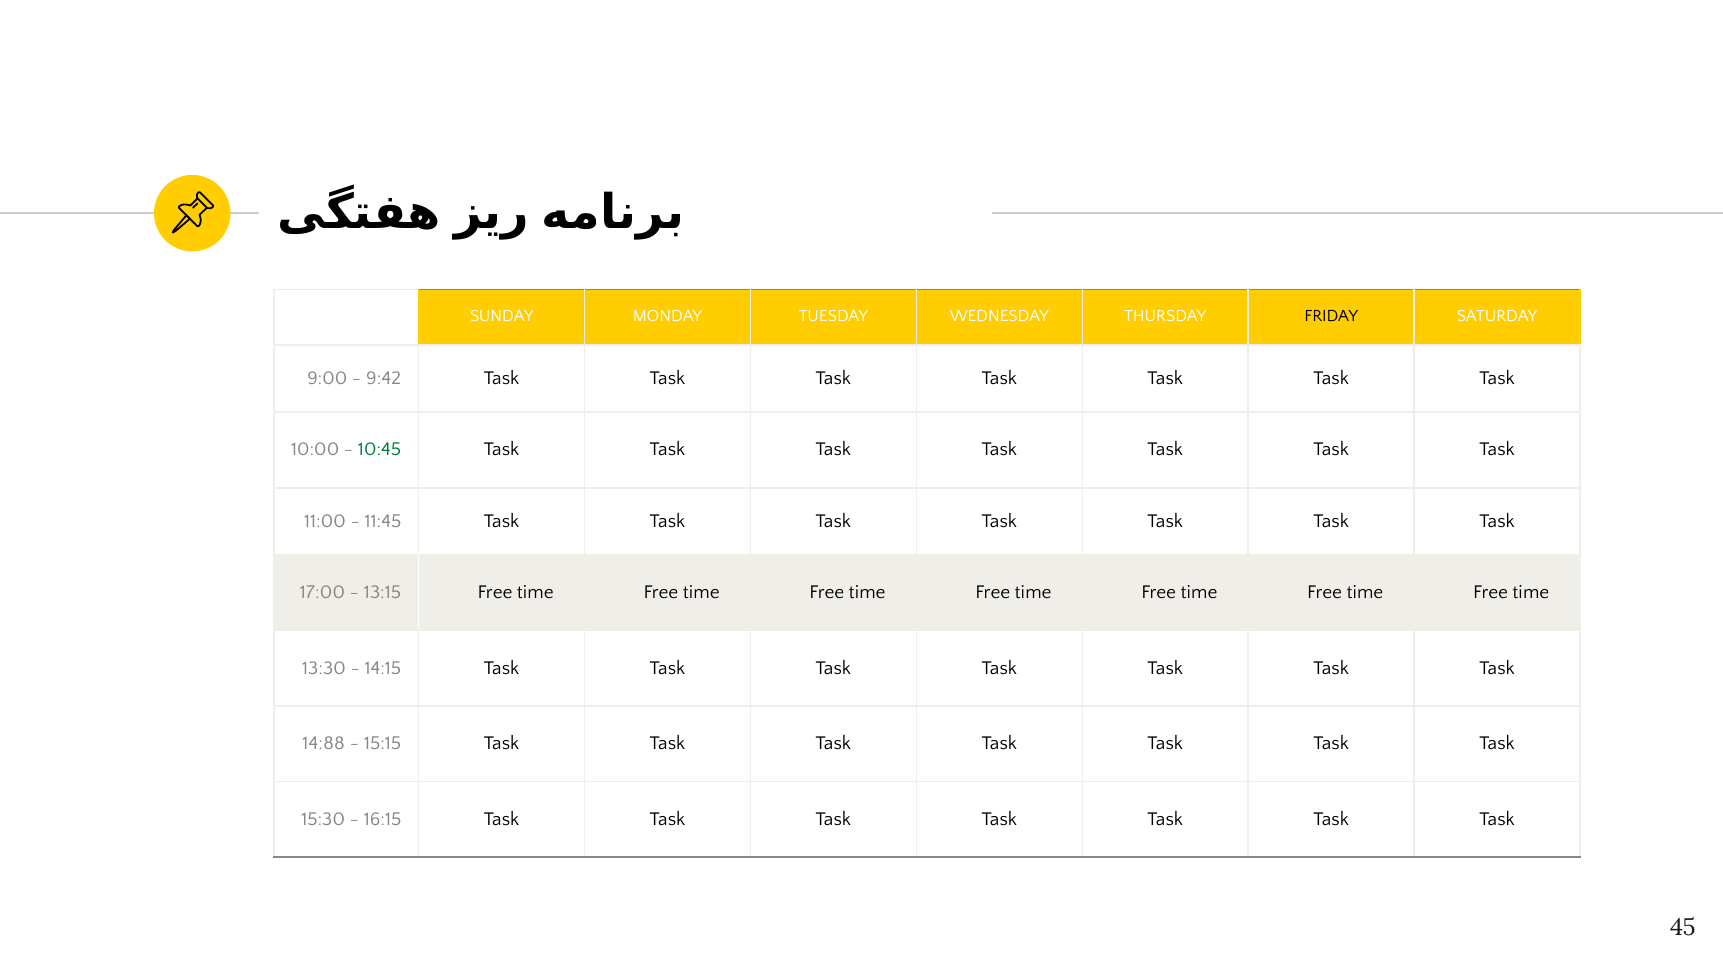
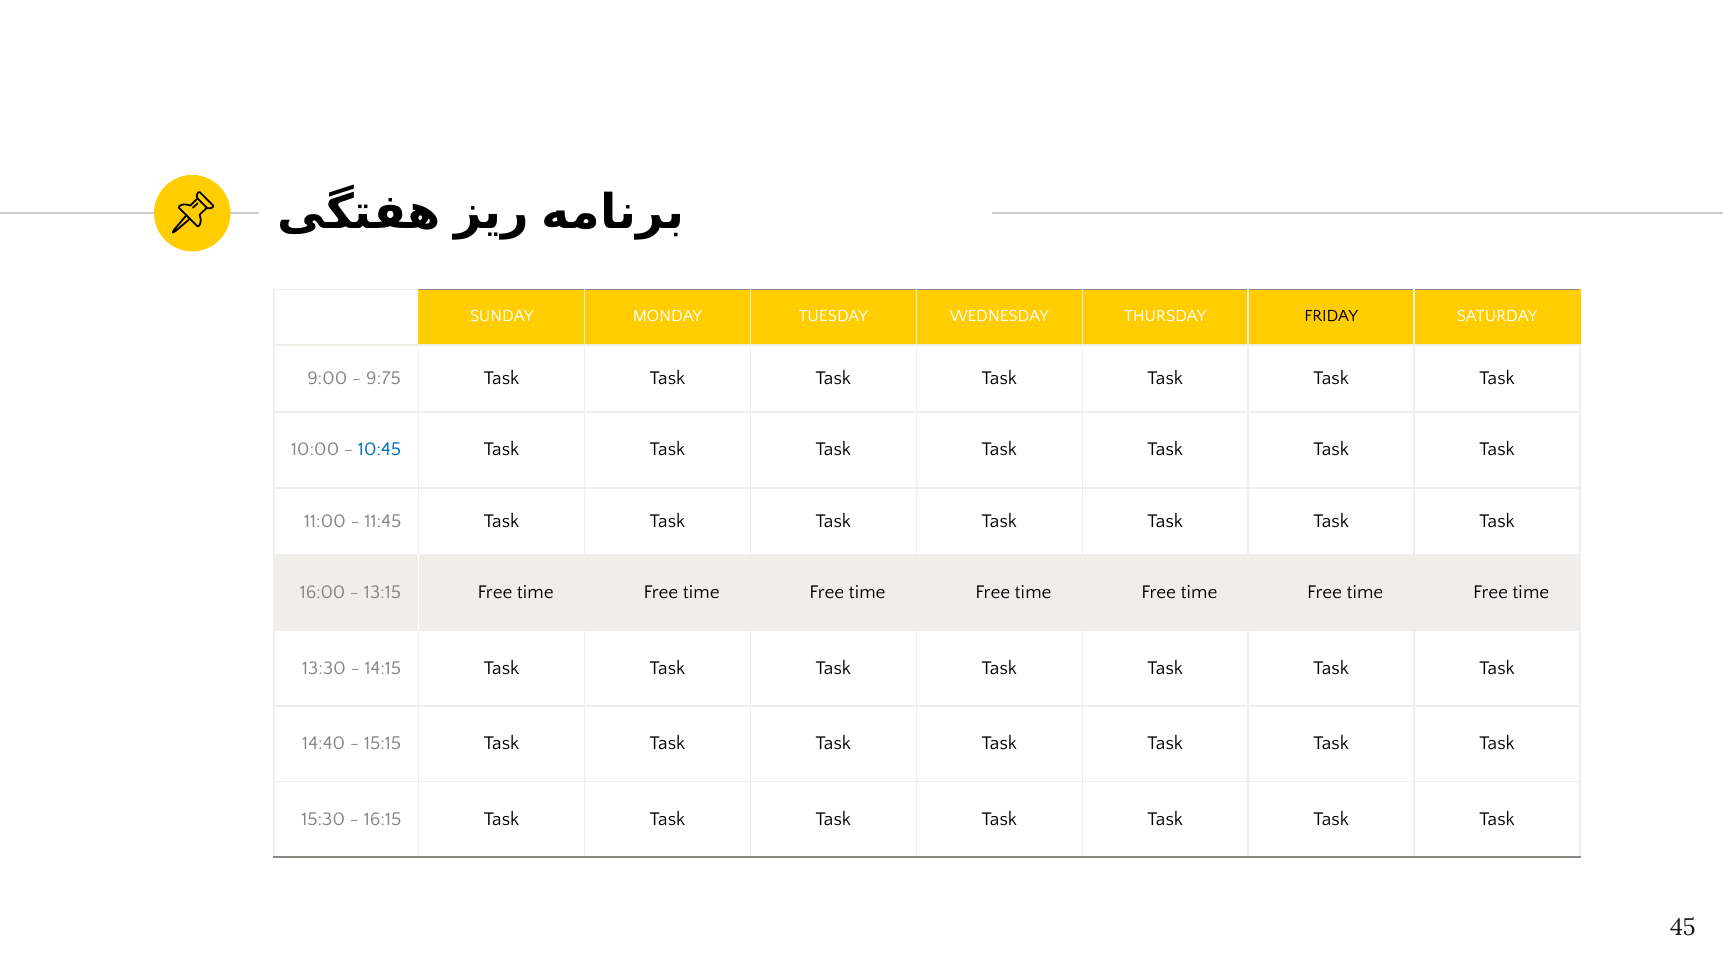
9:42: 9:42 -> 9:75
10:45 colour: green -> blue
17:00: 17:00 -> 16:00
14:88: 14:88 -> 14:40
